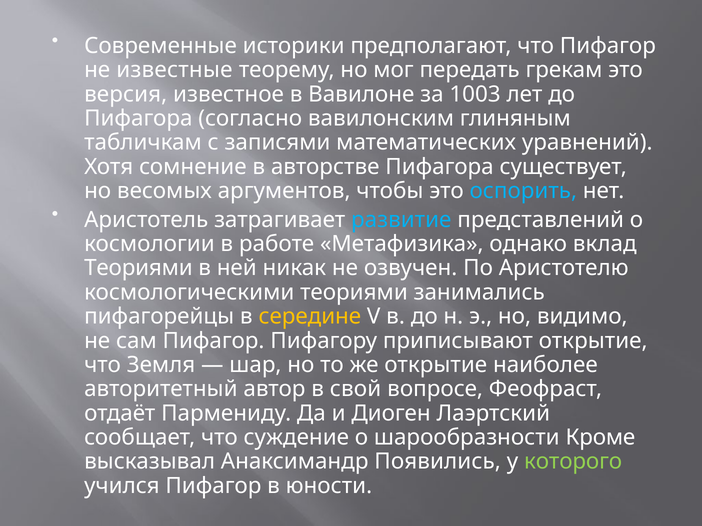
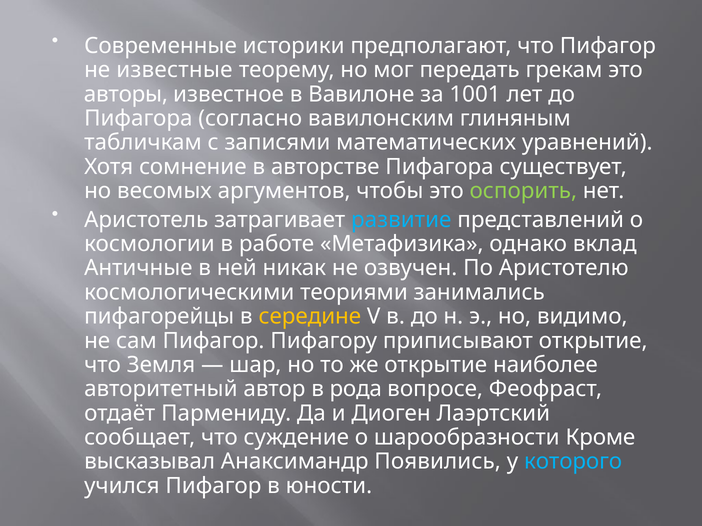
версия: версия -> авторы
1003: 1003 -> 1001
оспорить colour: light blue -> light green
Теориями at (138, 268): Теориями -> Античные
свой: свой -> рода
которого colour: light green -> light blue
